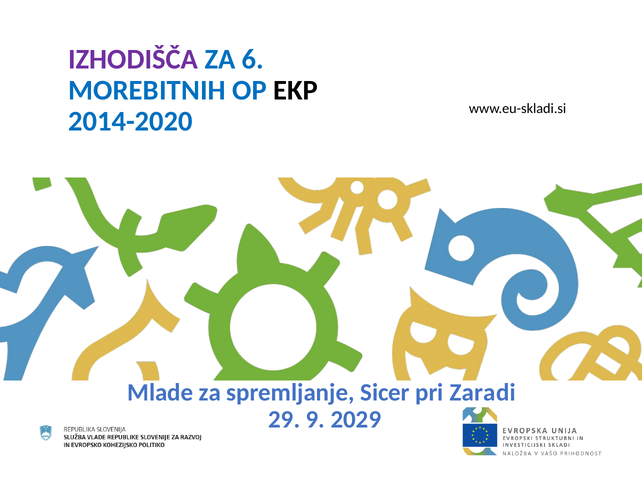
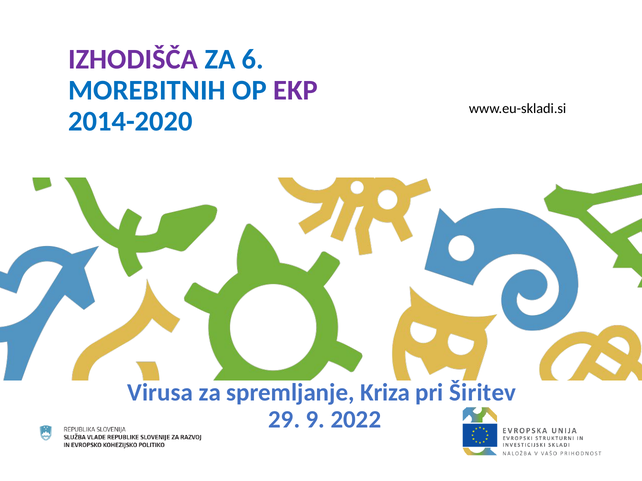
EKP colour: black -> purple
Mlade: Mlade -> Virusa
Sicer: Sicer -> Kriza
Zaradi: Zaradi -> Širitev
2029: 2029 -> 2022
